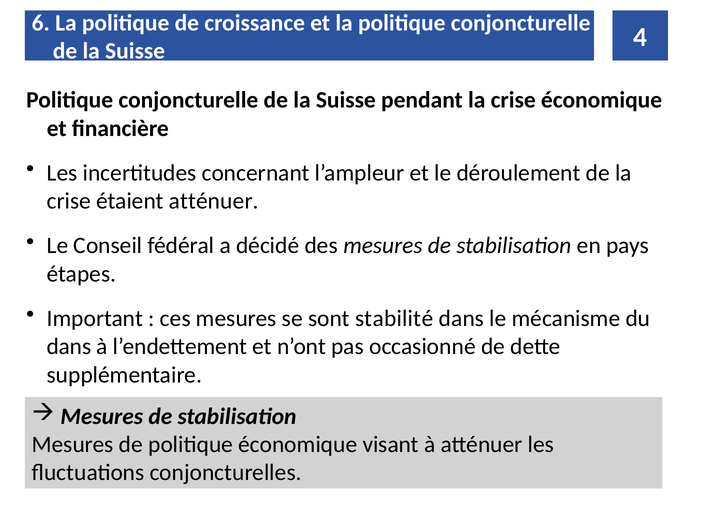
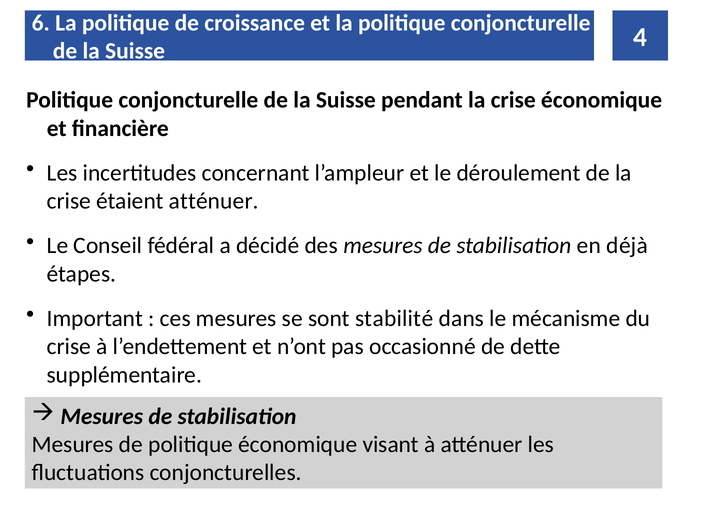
pays: pays -> déjà
dans at (69, 347): dans -> crise
